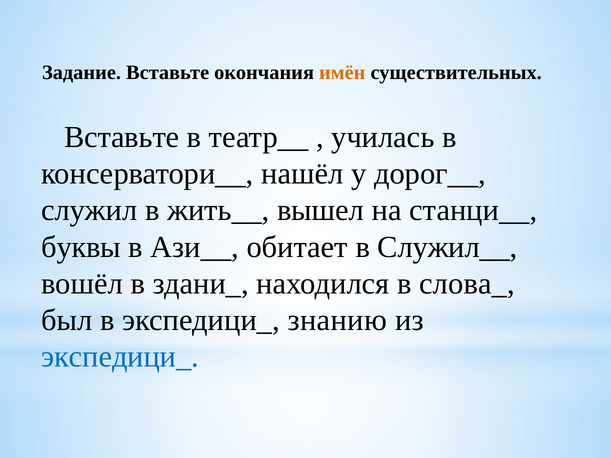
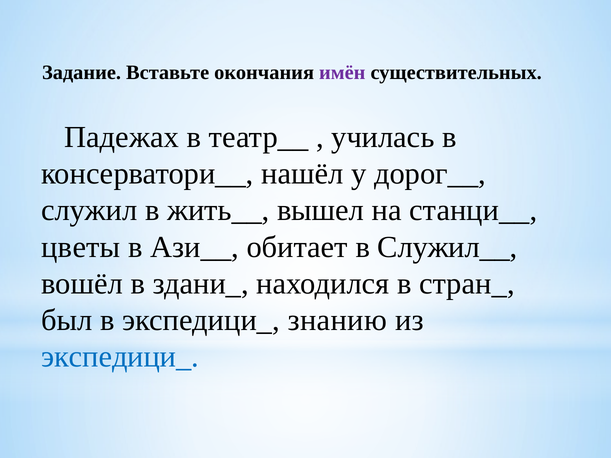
имён colour: orange -> purple
Вставьте at (122, 137): Вставьте -> Падежах
буквы: буквы -> цветы
слова_: слова_ -> стран_
